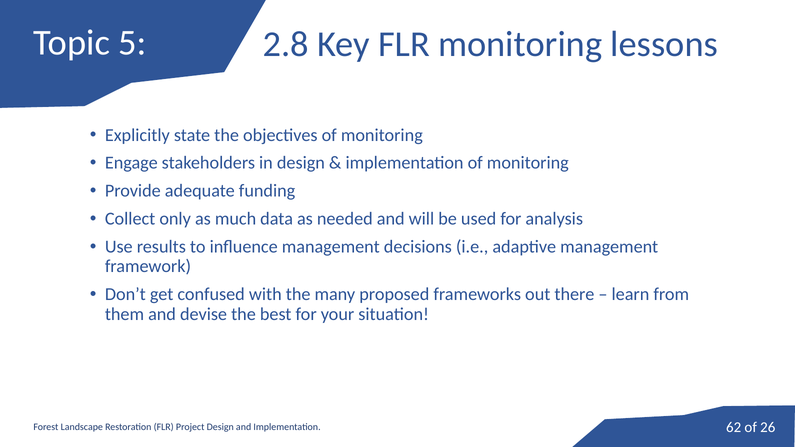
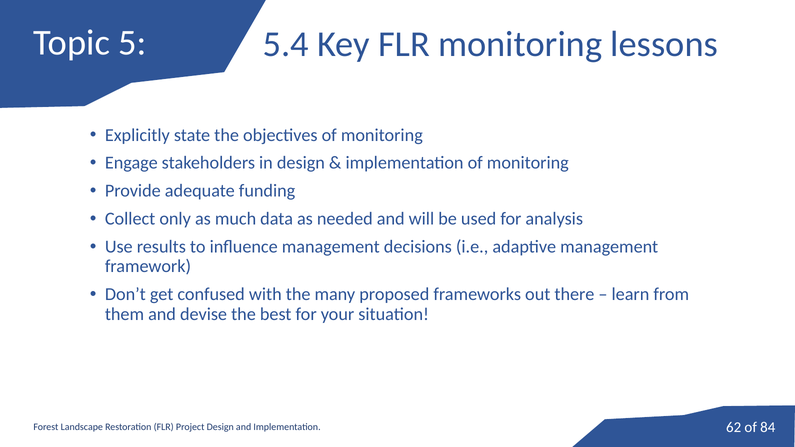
2.8: 2.8 -> 5.4
26: 26 -> 84
